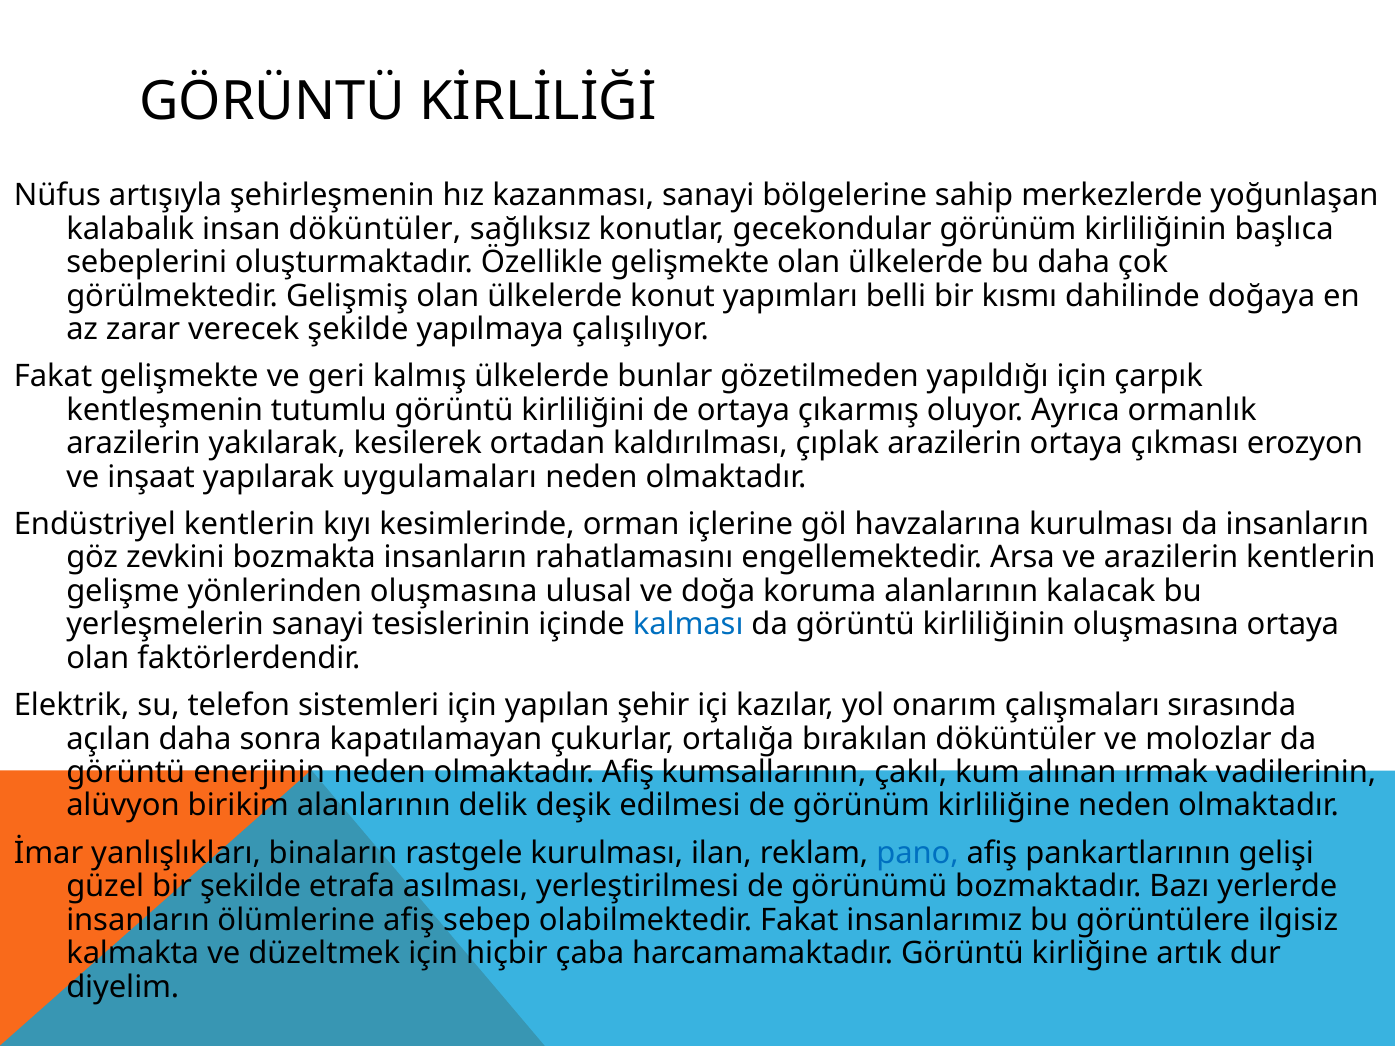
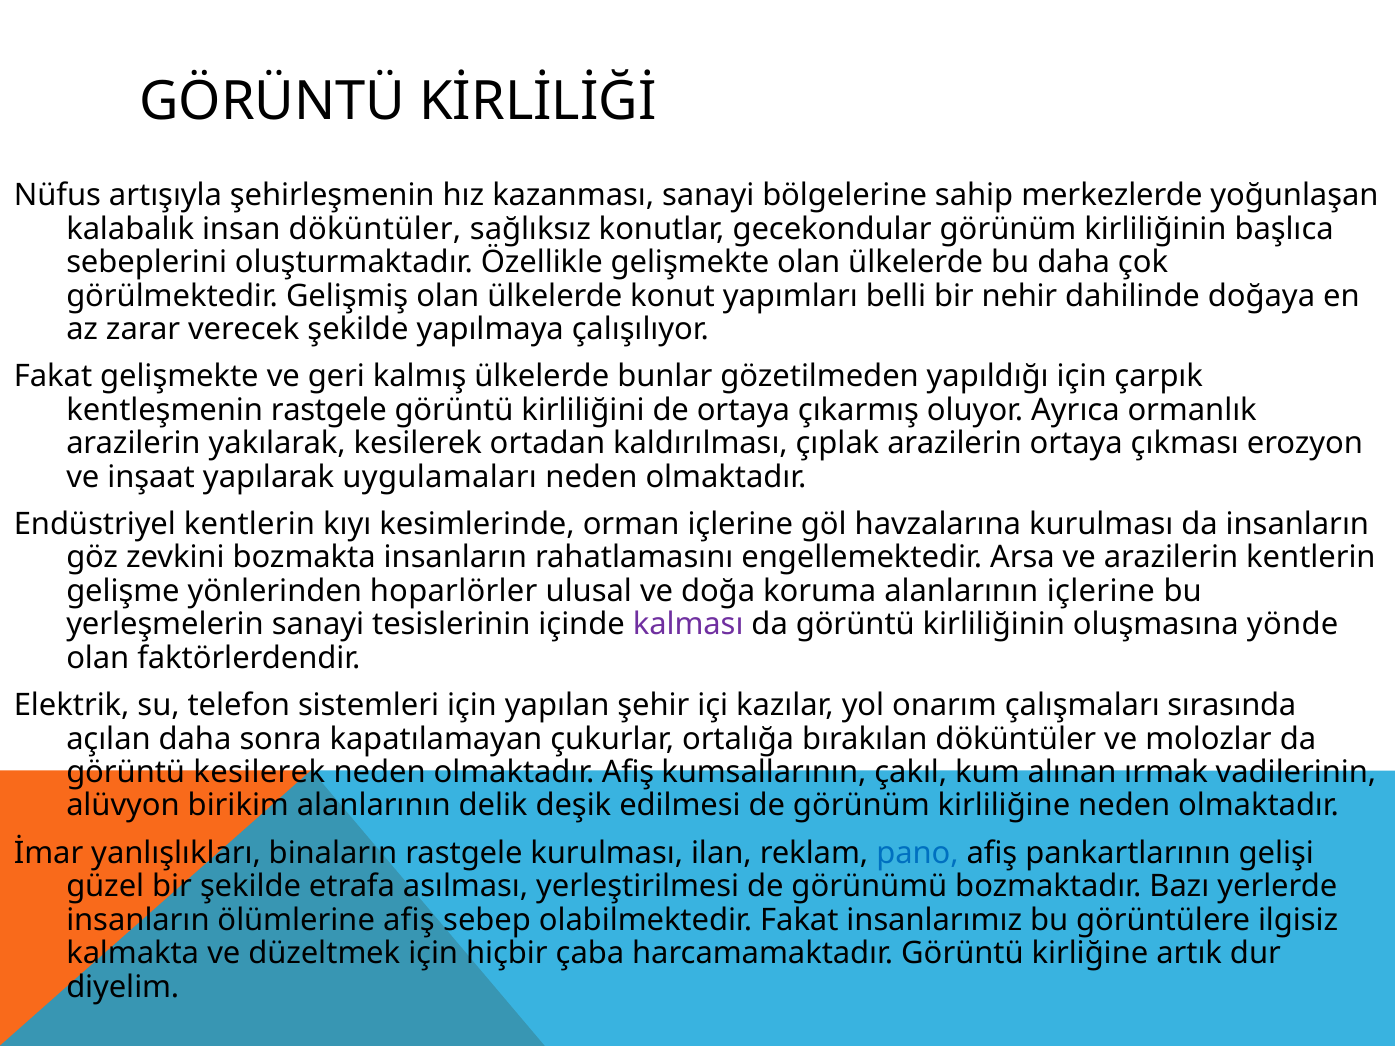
kısmı: kısmı -> nehir
kentleşmenin tutumlu: tutumlu -> rastgele
yönlerinden oluşmasına: oluşmasına -> hoparlörler
alanlarının kalacak: kalacak -> içlerine
kalması colour: blue -> purple
oluşmasına ortaya: ortaya -> yönde
görüntü enerjinin: enerjinin -> kesilerek
